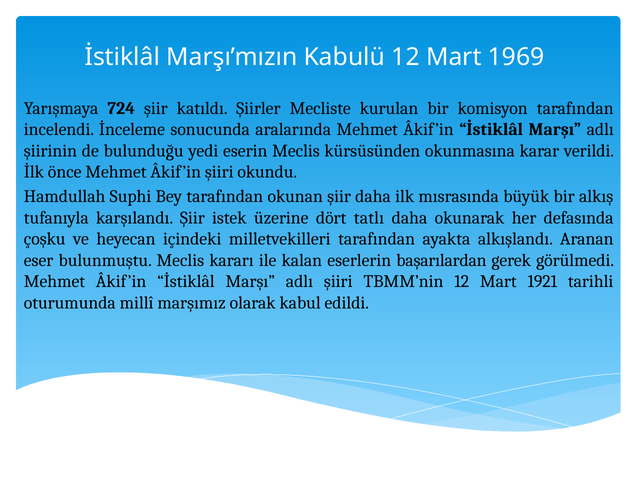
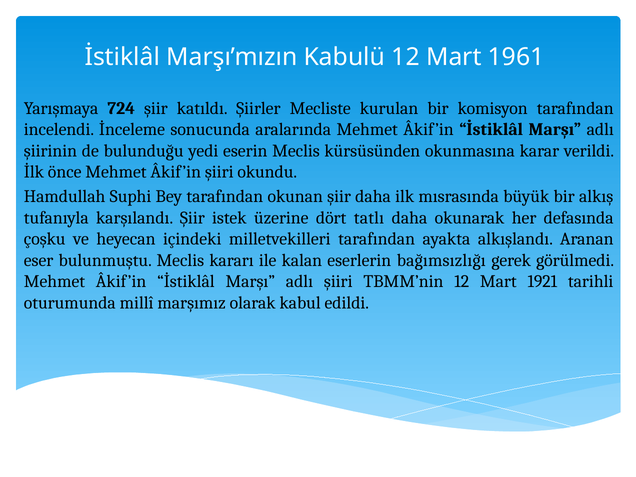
1969: 1969 -> 1961
başarılardan: başarılardan -> bağımsızlığı
